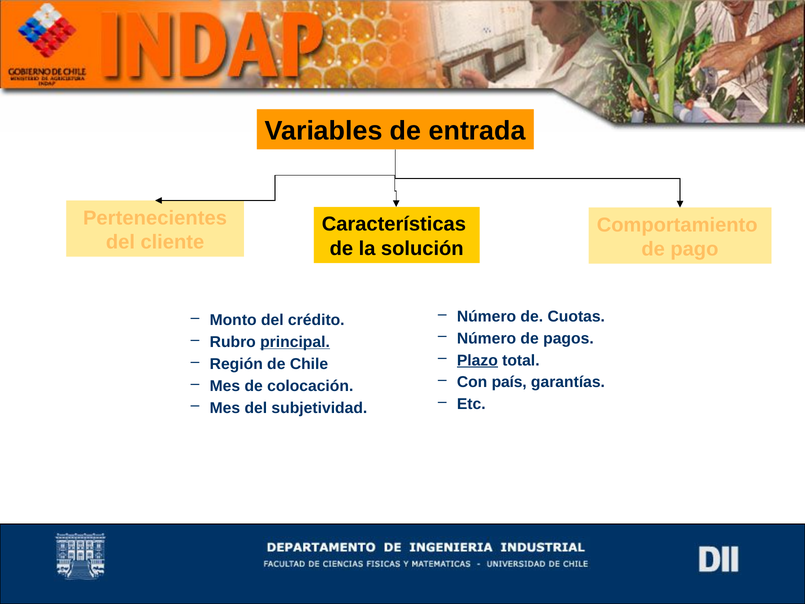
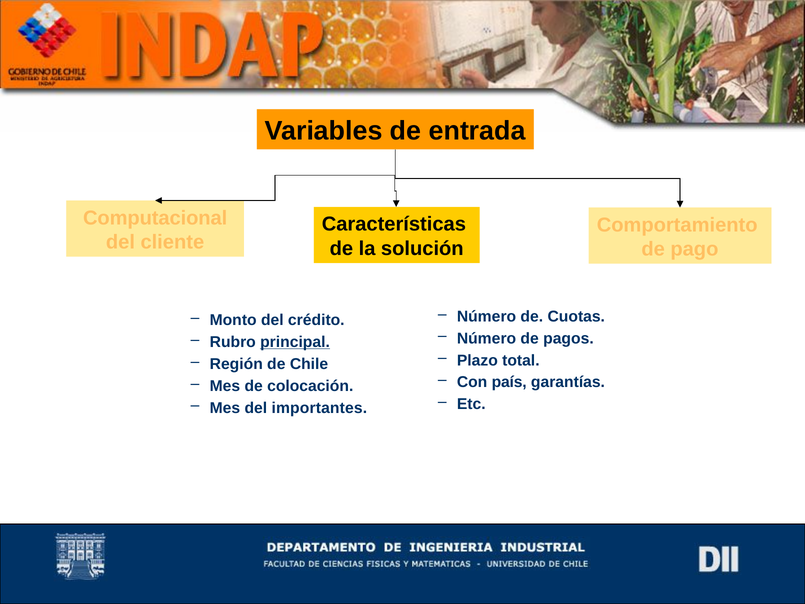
Pertenecientes: Pertenecientes -> Computacional
Plazo underline: present -> none
subjetividad: subjetividad -> importantes
